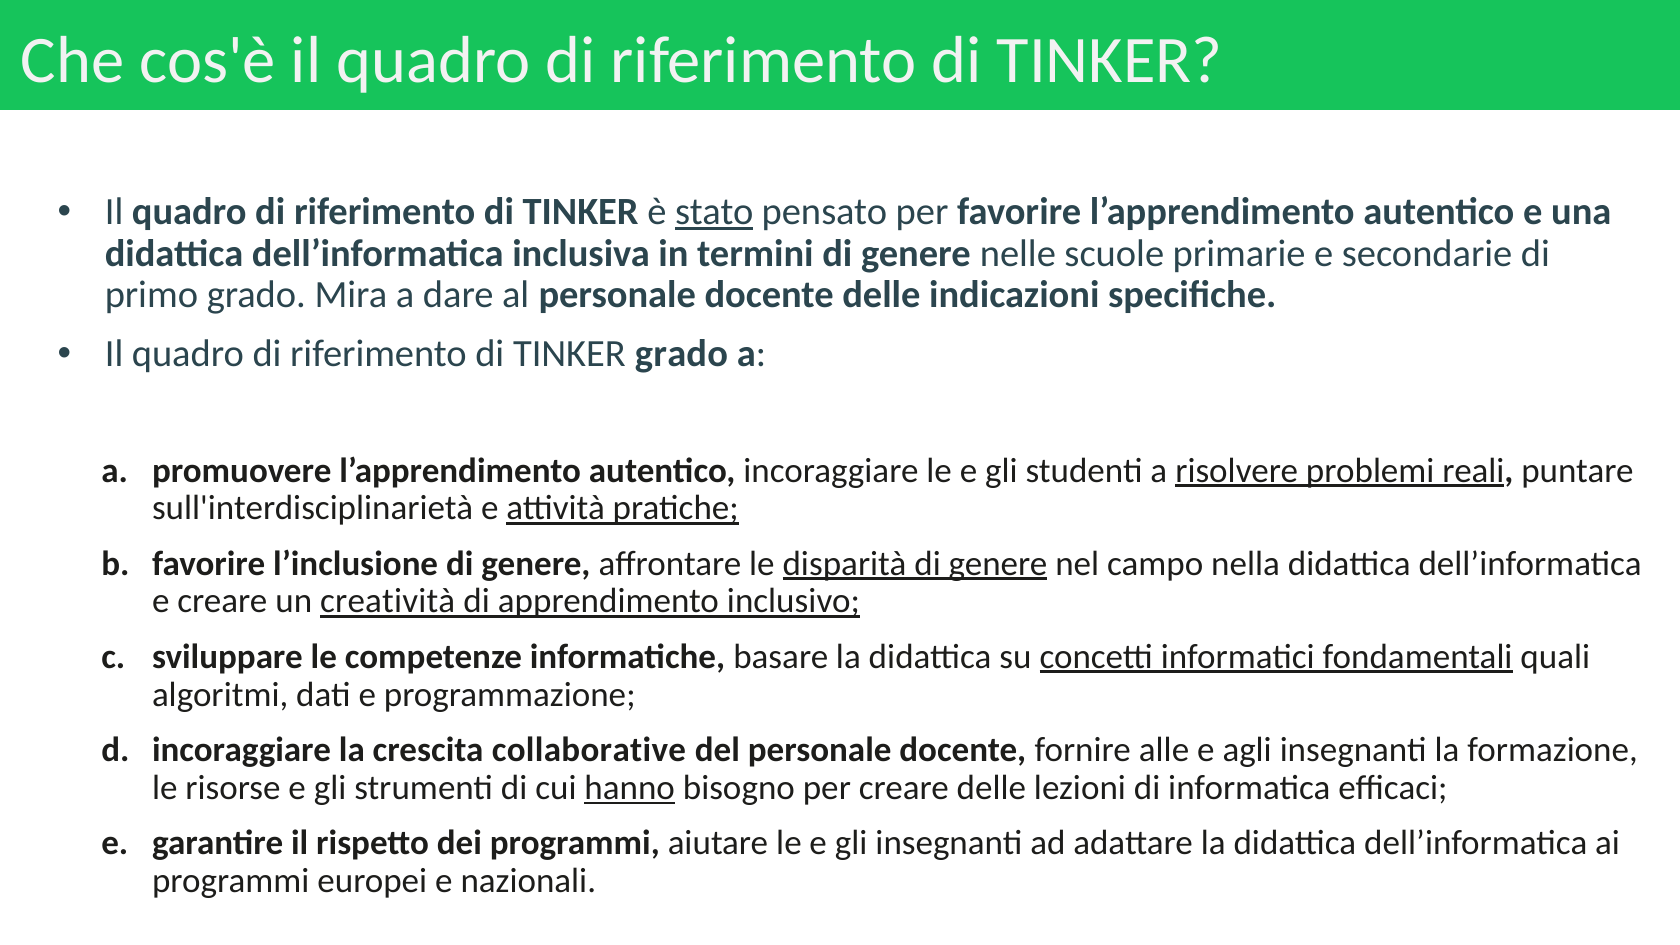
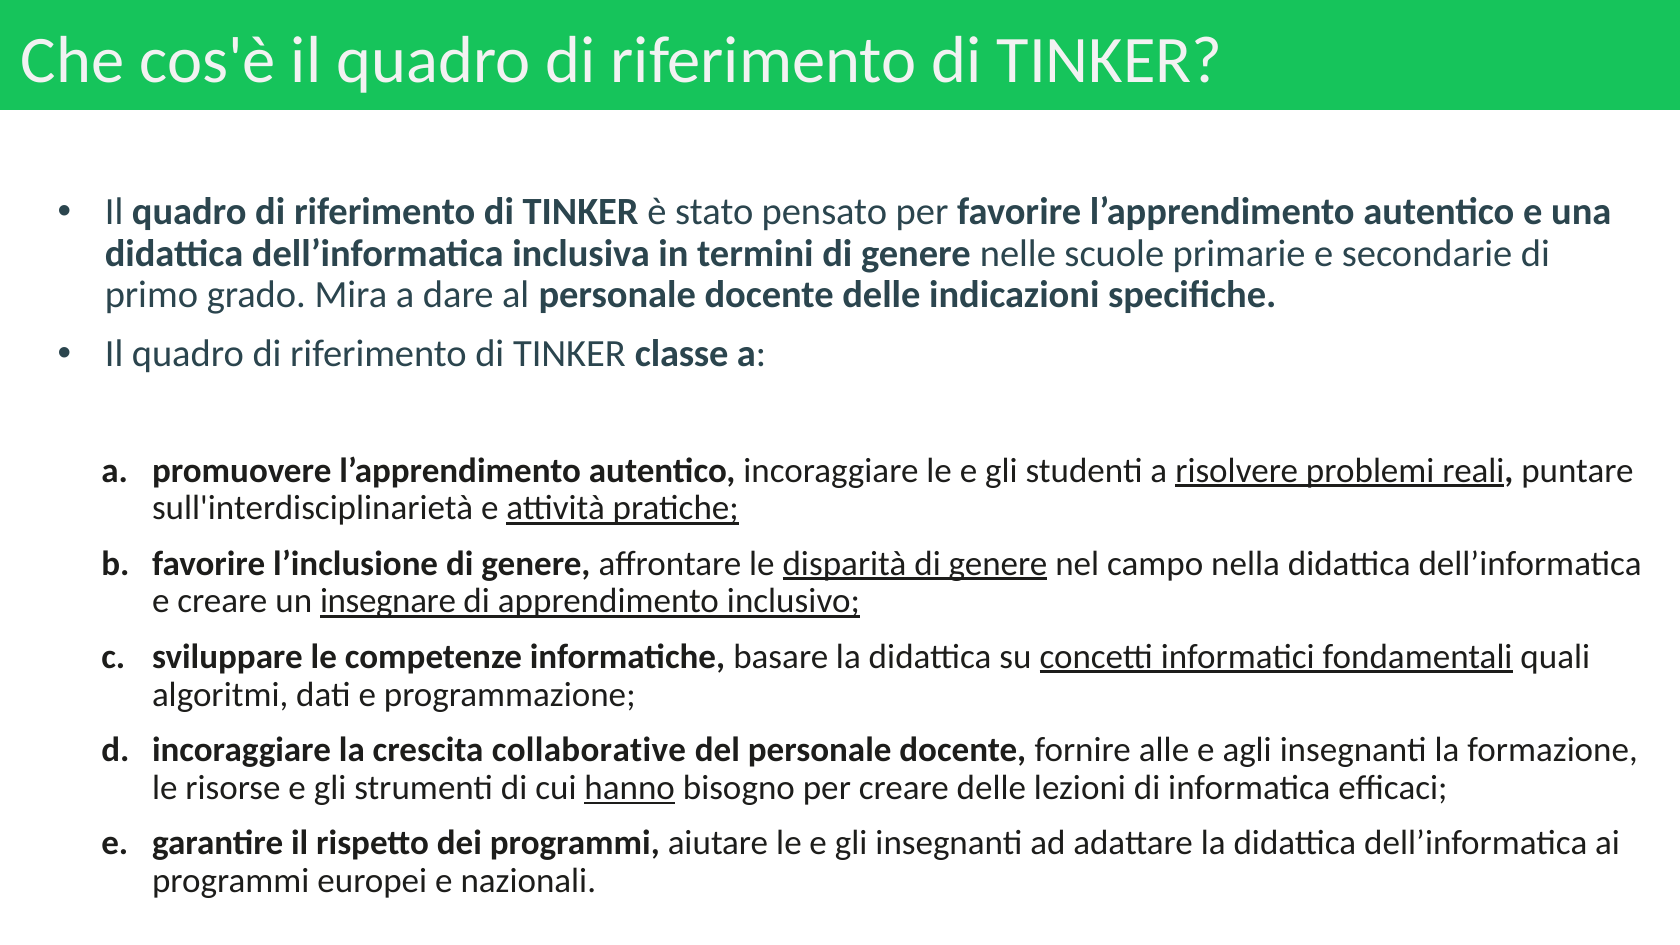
stato underline: present -> none
TINKER grado: grado -> classe
creatività: creatività -> insegnare
